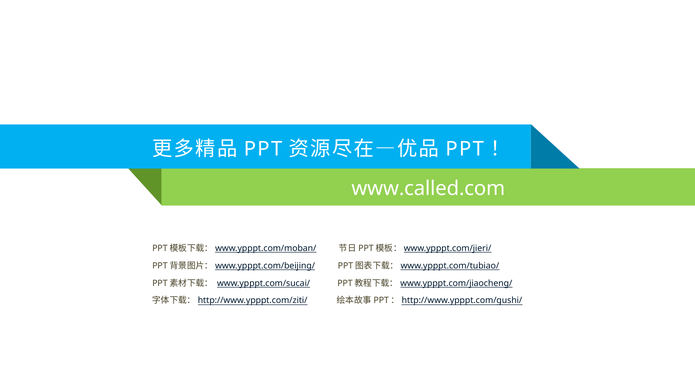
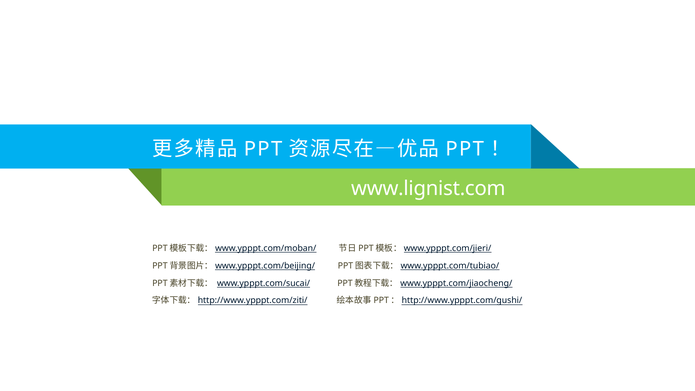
www.called.com: www.called.com -> www.lignist.com
